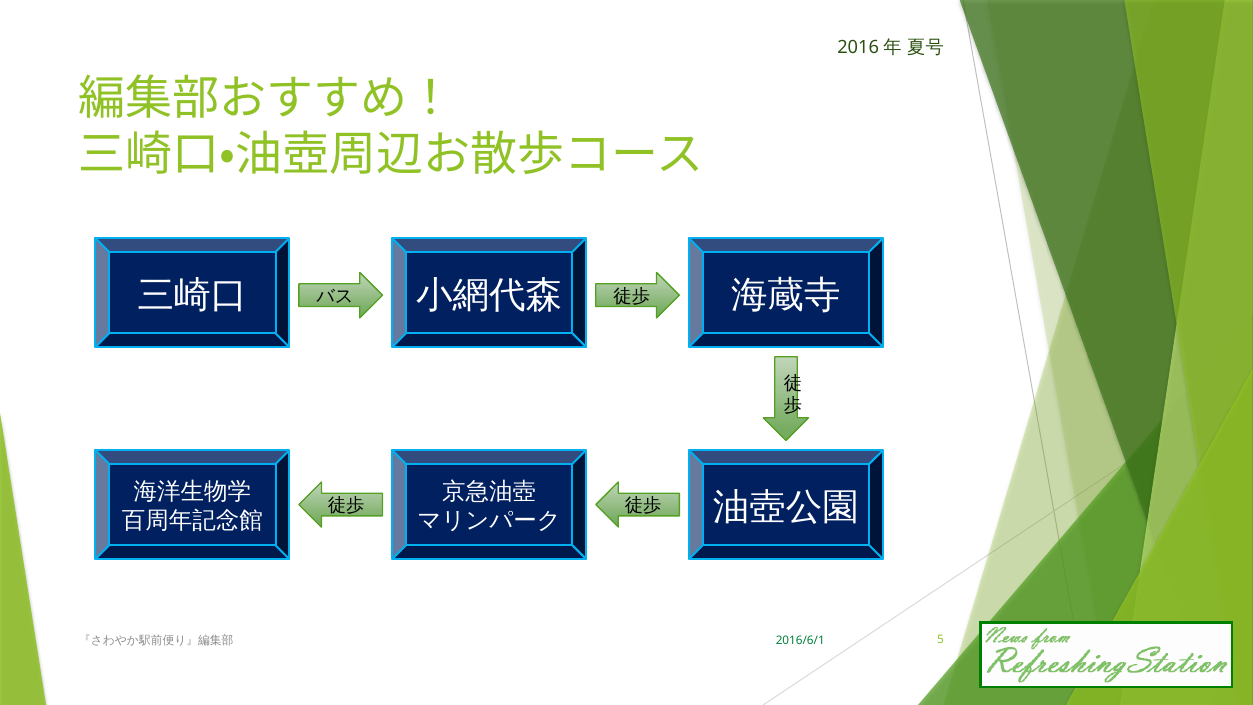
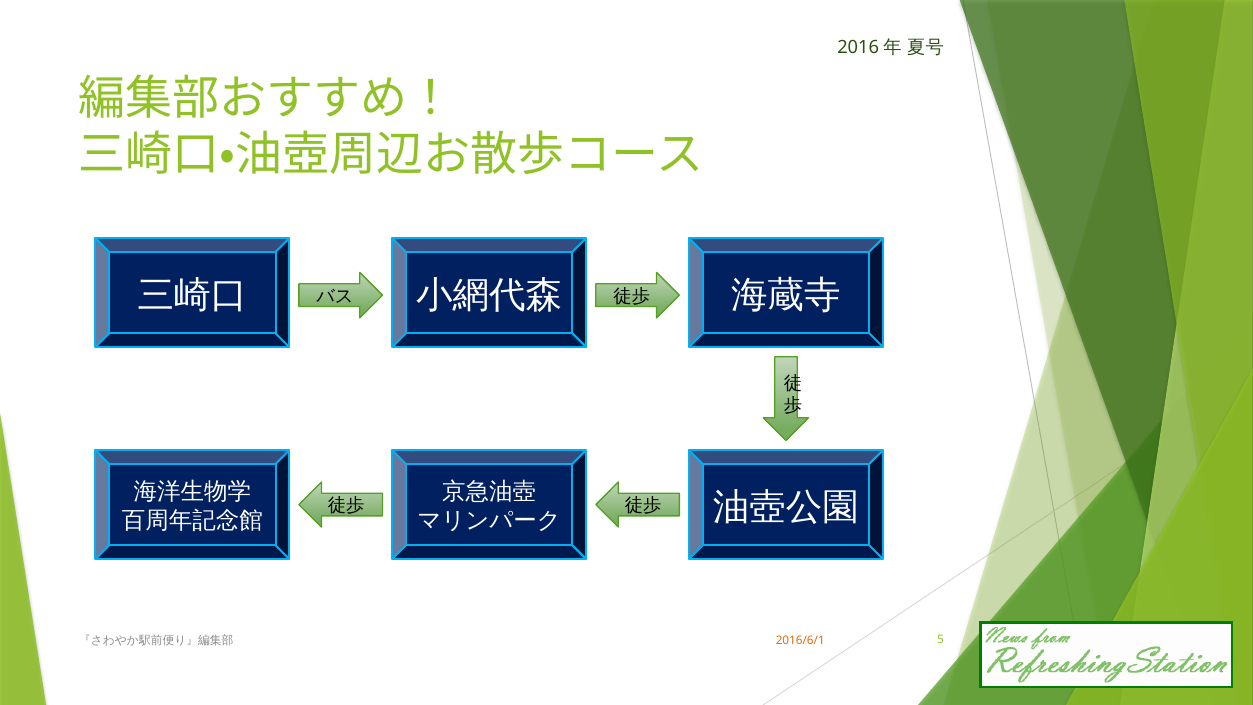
2016/6/1 colour: green -> orange
